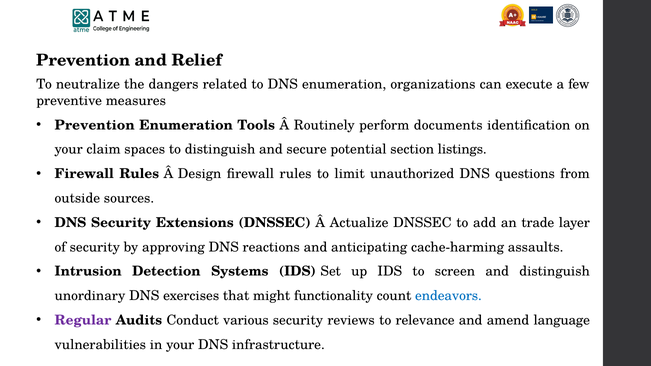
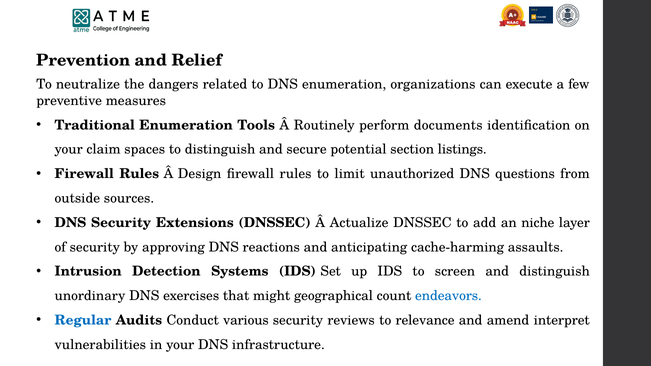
Prevention at (95, 125): Prevention -> Traditional
trade: trade -> niche
functionality: functionality -> geographical
Regular colour: purple -> blue
language: language -> interpret
